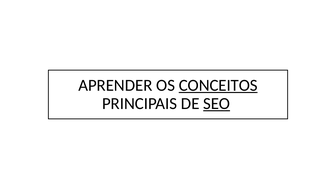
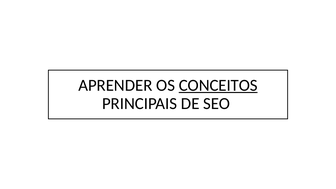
SEO underline: present -> none
